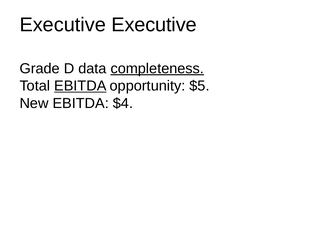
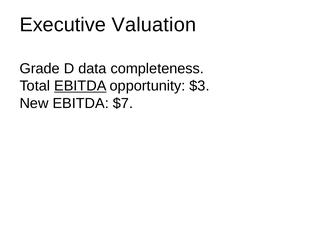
Executive Executive: Executive -> Valuation
completeness underline: present -> none
$5: $5 -> $3
$4: $4 -> $7
